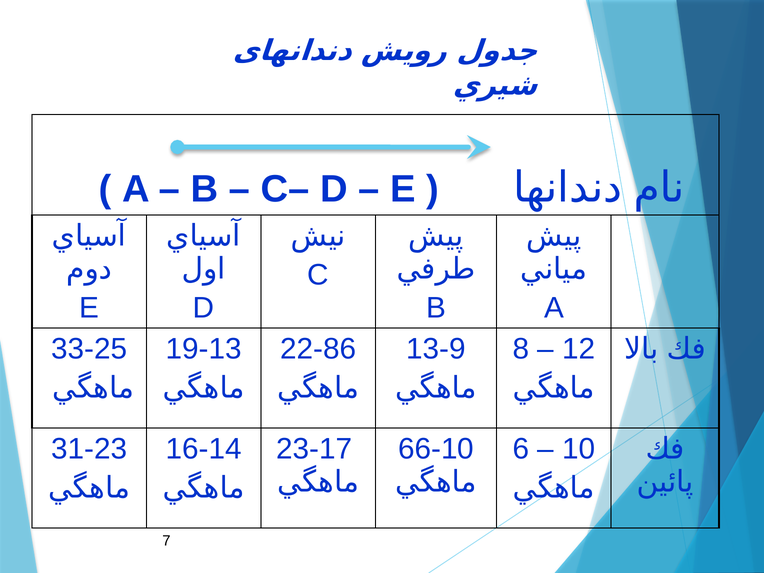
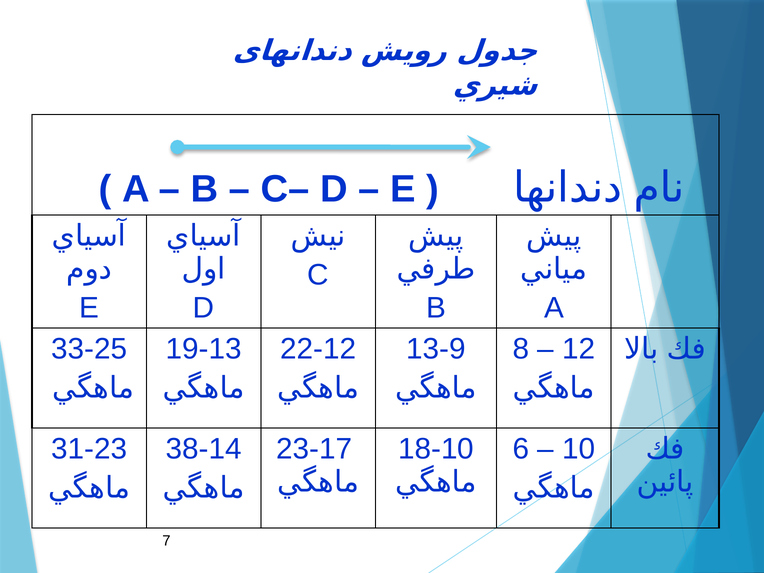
22-86: 22-86 -> 22-12
16-14: 16-14 -> 38-14
66-10: 66-10 -> 18-10
